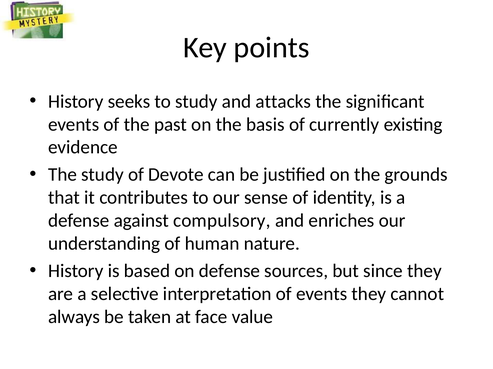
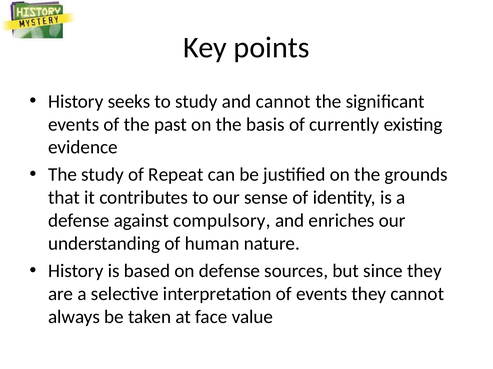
and attacks: attacks -> cannot
Devote: Devote -> Repeat
